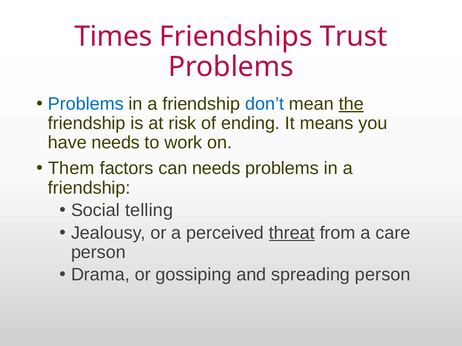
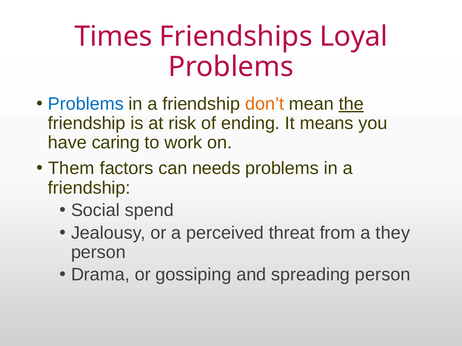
Trust: Trust -> Loyal
don’t colour: blue -> orange
have needs: needs -> caring
telling: telling -> spend
threat underline: present -> none
care: care -> they
